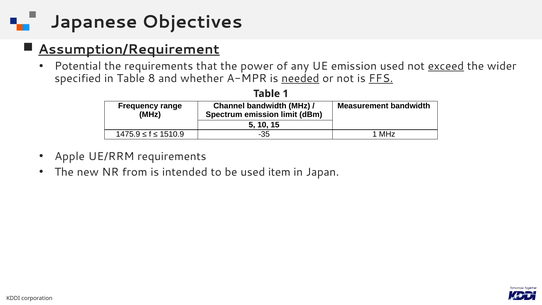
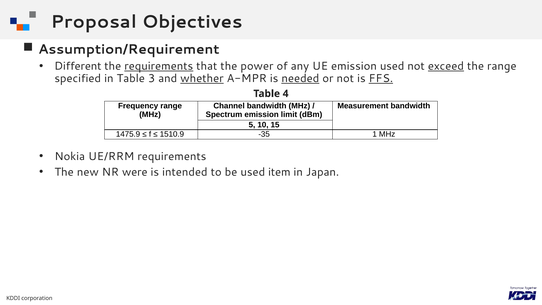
Japanese: Japanese -> Proposal
Assumption/Requirement underline: present -> none
Potential: Potential -> Different
requirements at (159, 66) underline: none -> present
the wider: wider -> range
8: 8 -> 3
whether underline: none -> present
Table 1: 1 -> 4
Apple: Apple -> Nokia
from: from -> were
